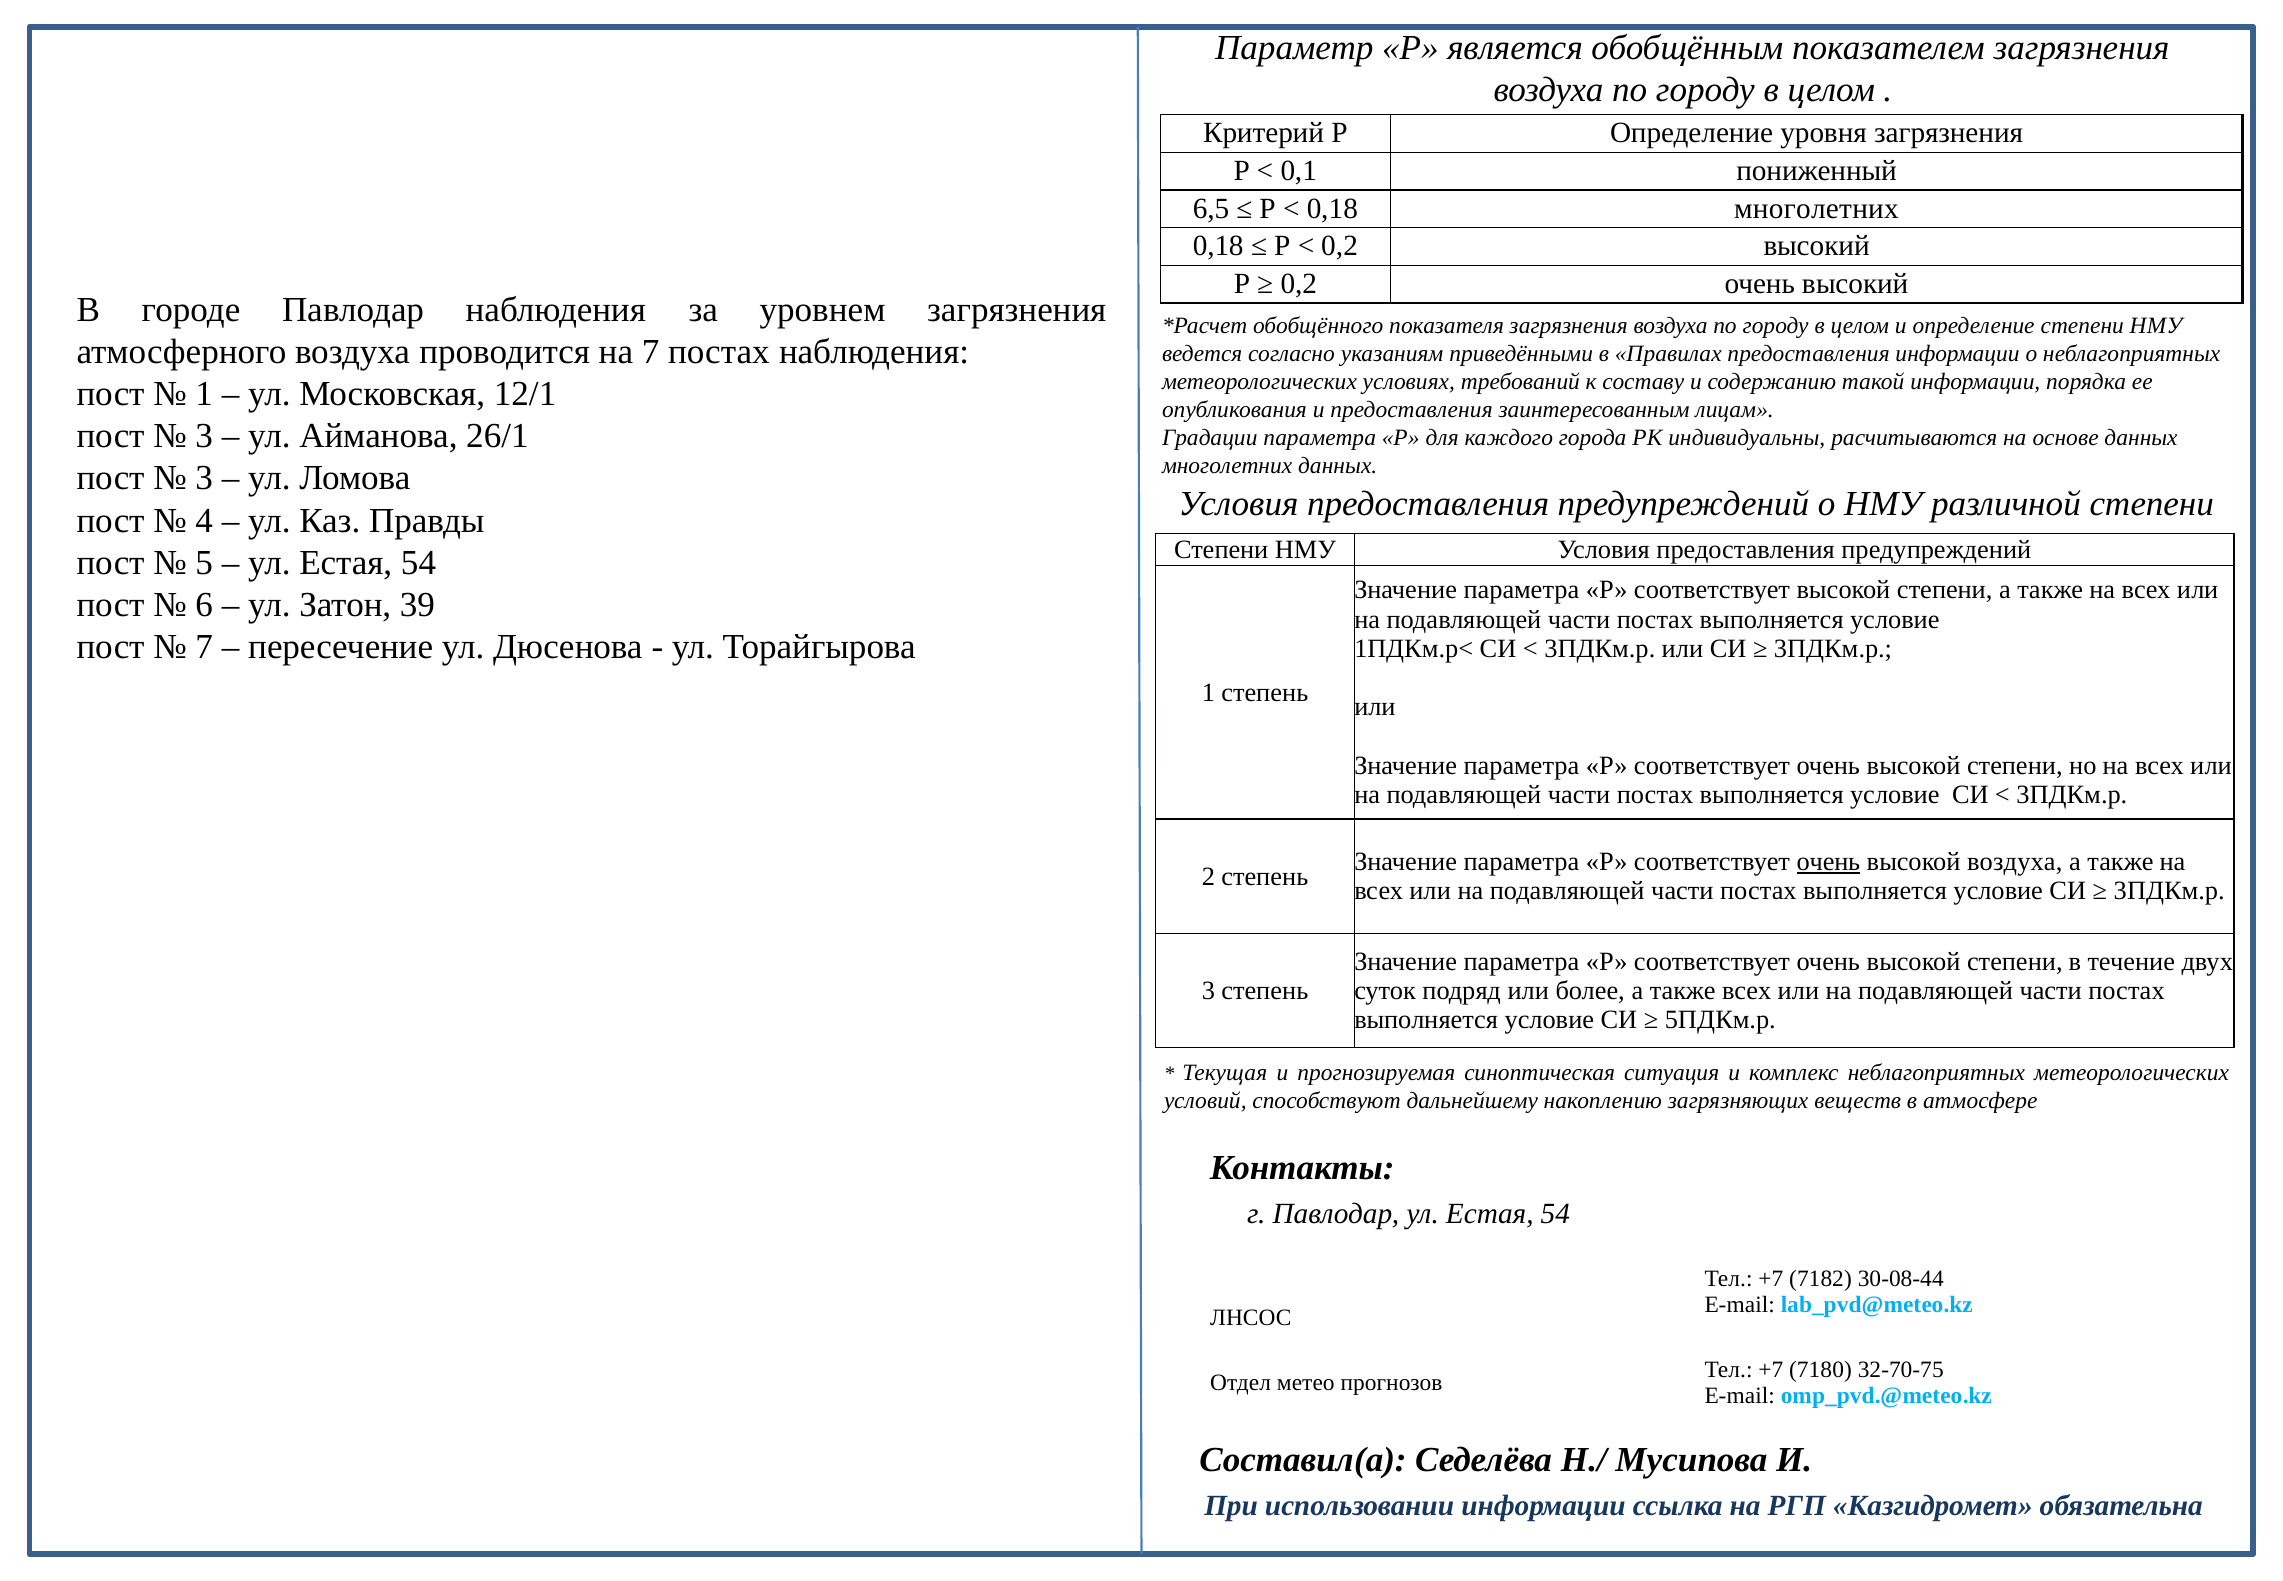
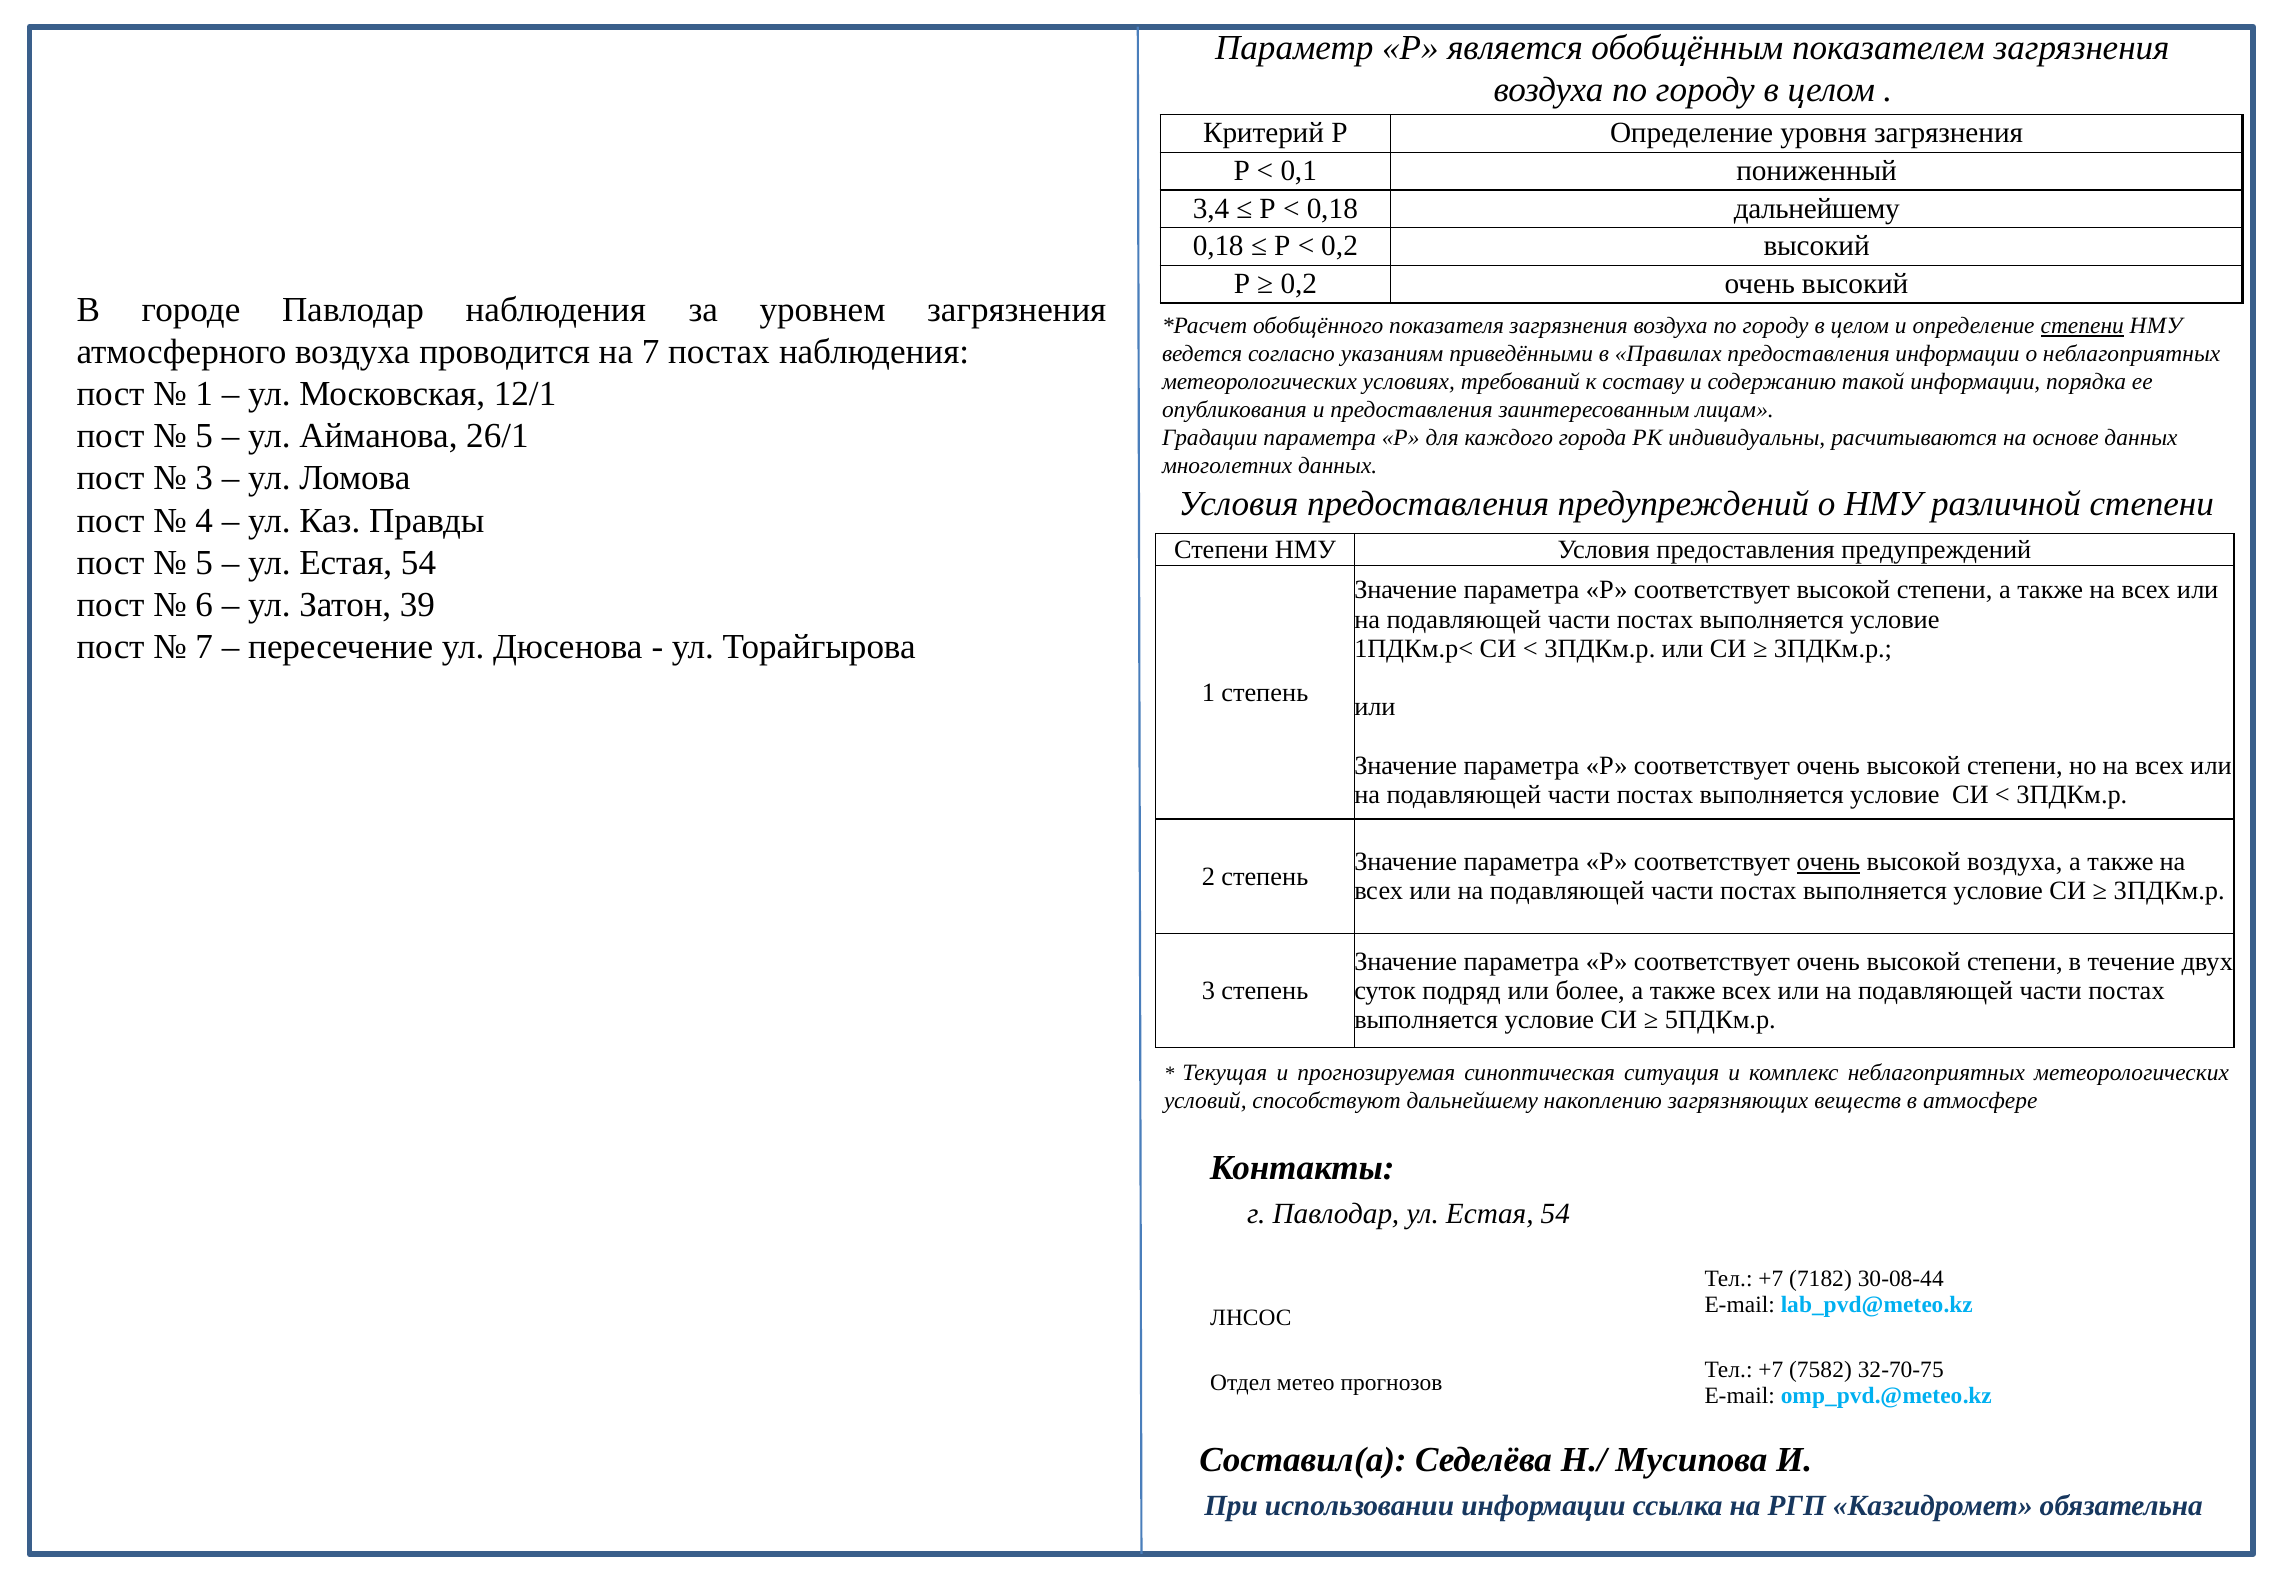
6,5: 6,5 -> 3,4
0,18 многолетних: многолетних -> дальнейшему
степени at (2082, 326) underline: none -> present
3 at (204, 436): 3 -> 5
7180: 7180 -> 7582
